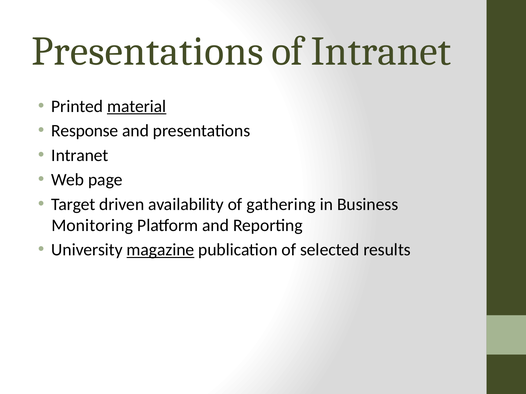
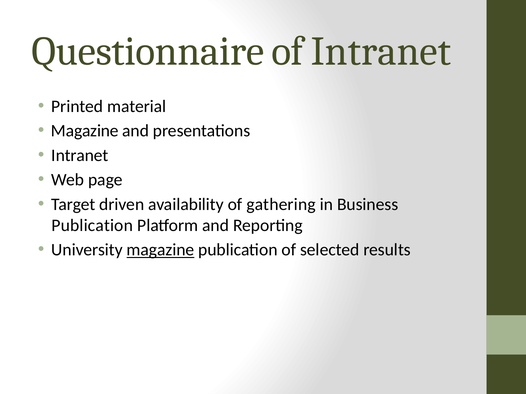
Presentations at (148, 52): Presentations -> Questionnaire
material underline: present -> none
Response at (85, 131): Response -> Magazine
Monitoring at (92, 226): Monitoring -> Publication
